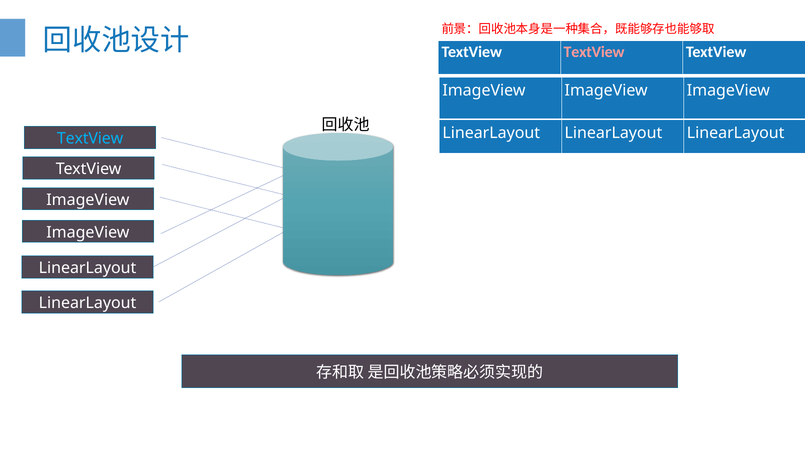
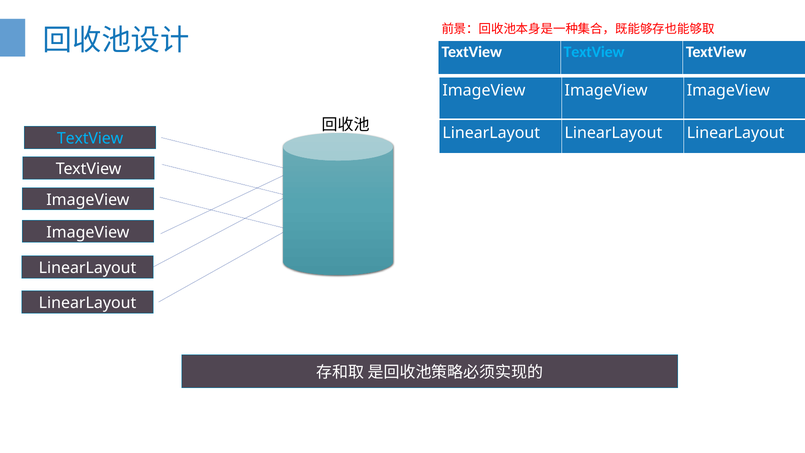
TextView at (594, 52) colour: pink -> light blue
